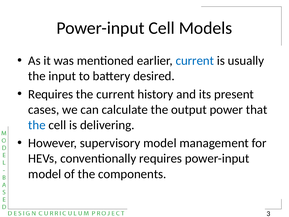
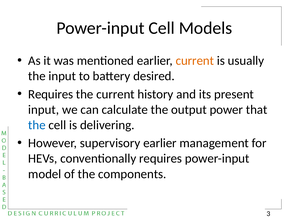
current at (195, 61) colour: blue -> orange
cases at (44, 109): cases -> input
supervisory model: model -> earlier
